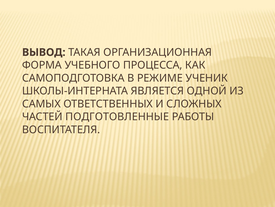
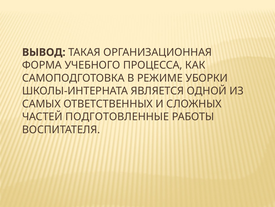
УЧЕНИК: УЧЕНИК -> УБОРКИ
